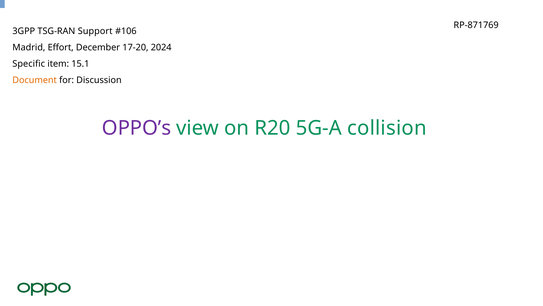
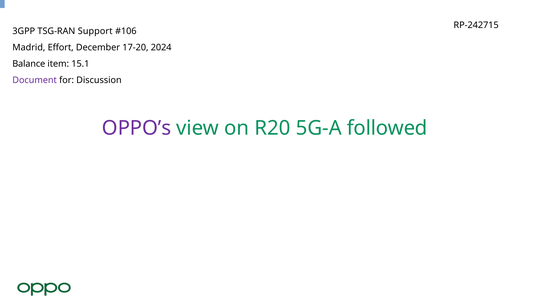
RP-871769: RP-871769 -> RP-242715
Specific: Specific -> Balance
Document colour: orange -> purple
collision: collision -> followed
